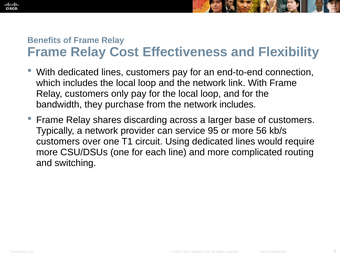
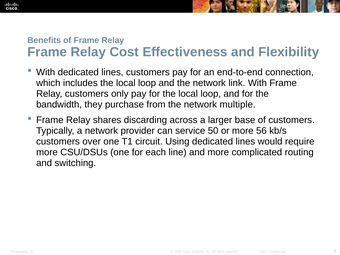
network includes: includes -> multiple
95: 95 -> 50
